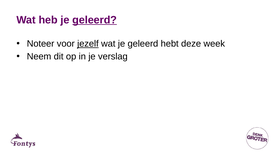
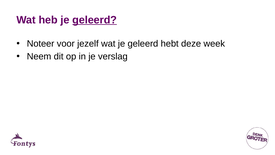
jezelf underline: present -> none
